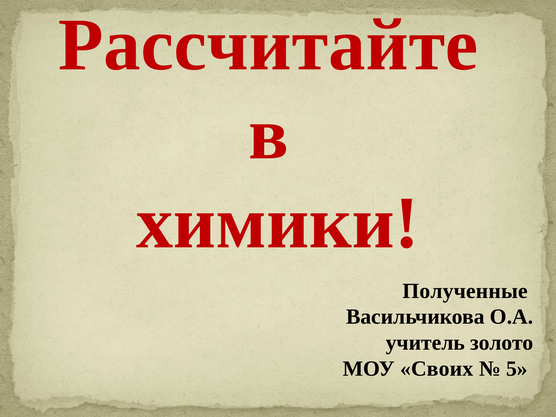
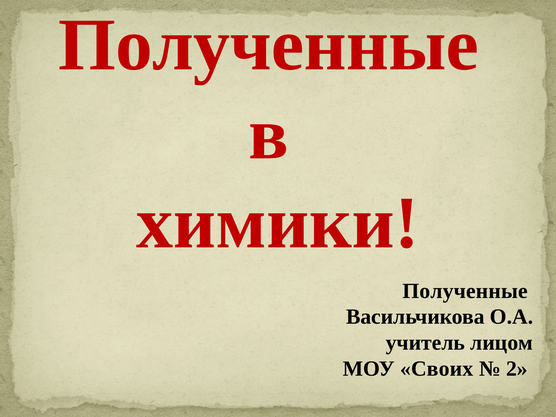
Рассчитайте at (268, 45): Рассчитайте -> Полученные
золото: золото -> лицом
5: 5 -> 2
